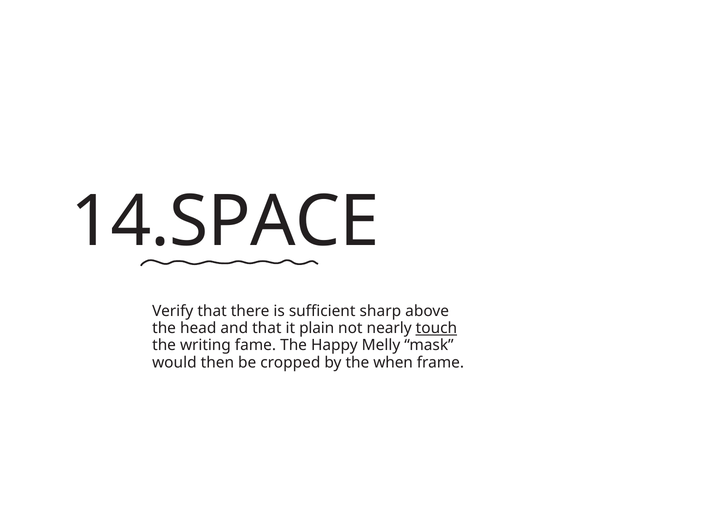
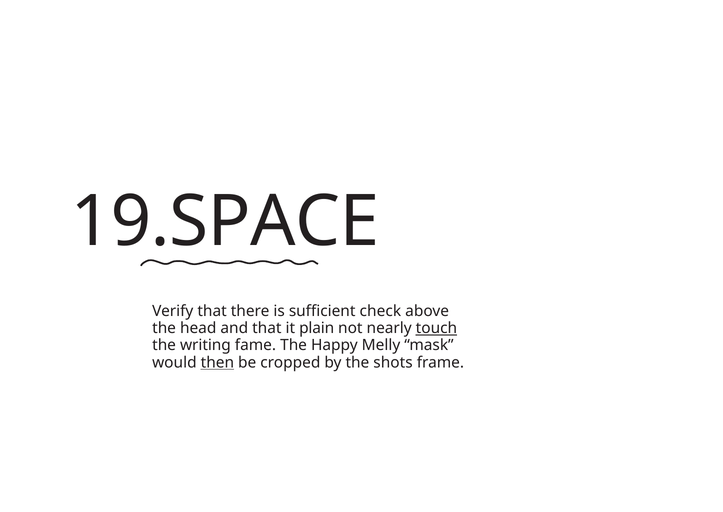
14.SPACE: 14.SPACE -> 19.SPACE
sharp: sharp -> check
then underline: none -> present
when: when -> shots
